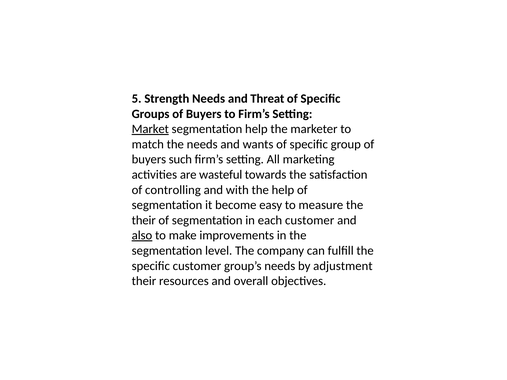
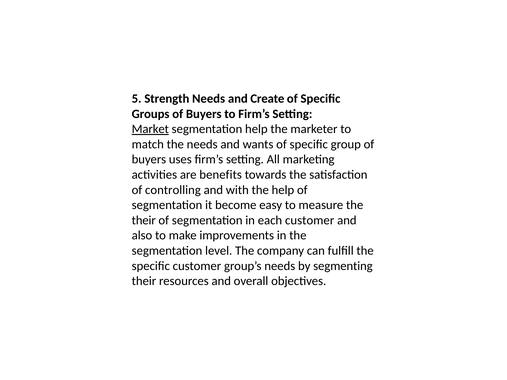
Threat: Threat -> Create
such: such -> uses
wasteful: wasteful -> benefits
also underline: present -> none
adjustment: adjustment -> segmenting
